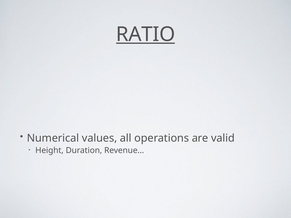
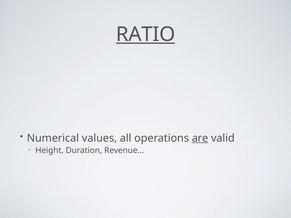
are underline: none -> present
